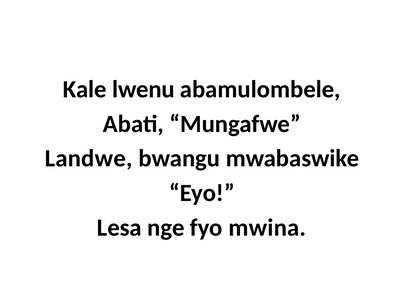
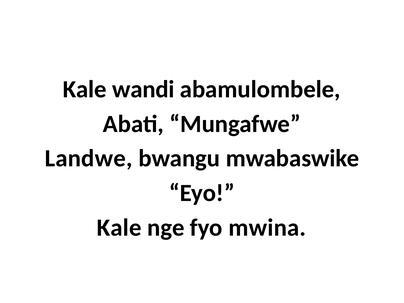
lwenu: lwenu -> wandi
Lesa at (119, 228): Lesa -> Kale
